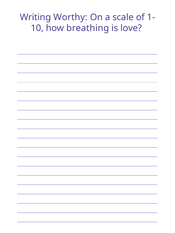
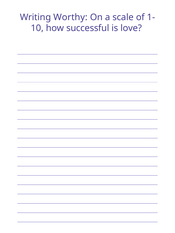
breathing: breathing -> successful
